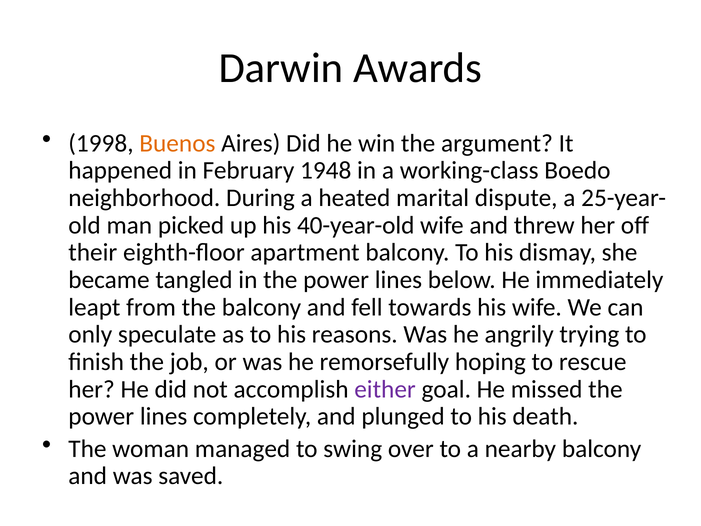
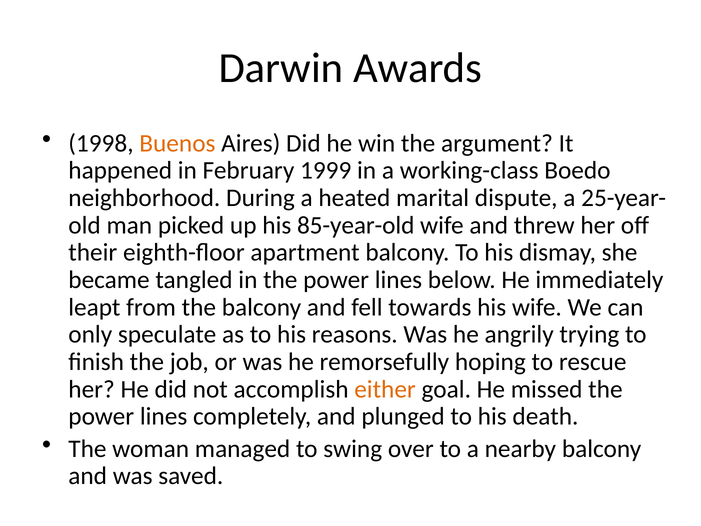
1948: 1948 -> 1999
40-year-old: 40-year-old -> 85-year-old
either colour: purple -> orange
